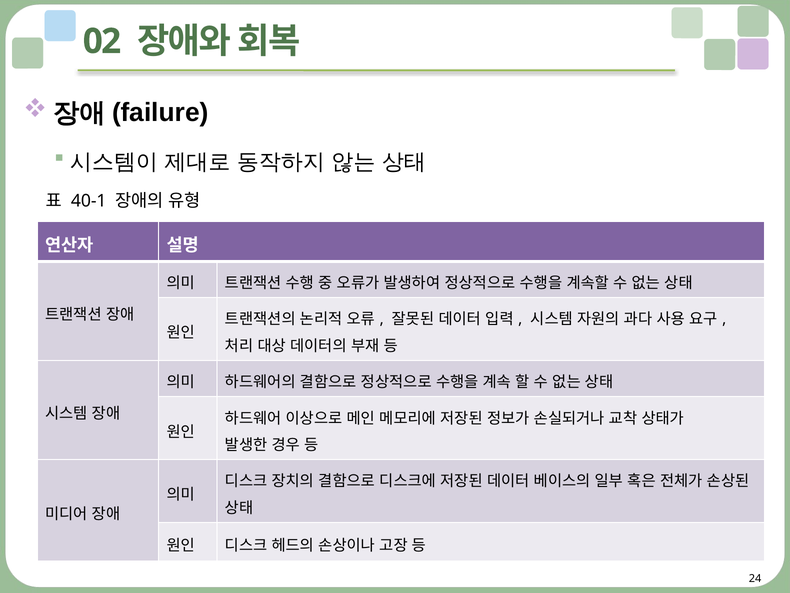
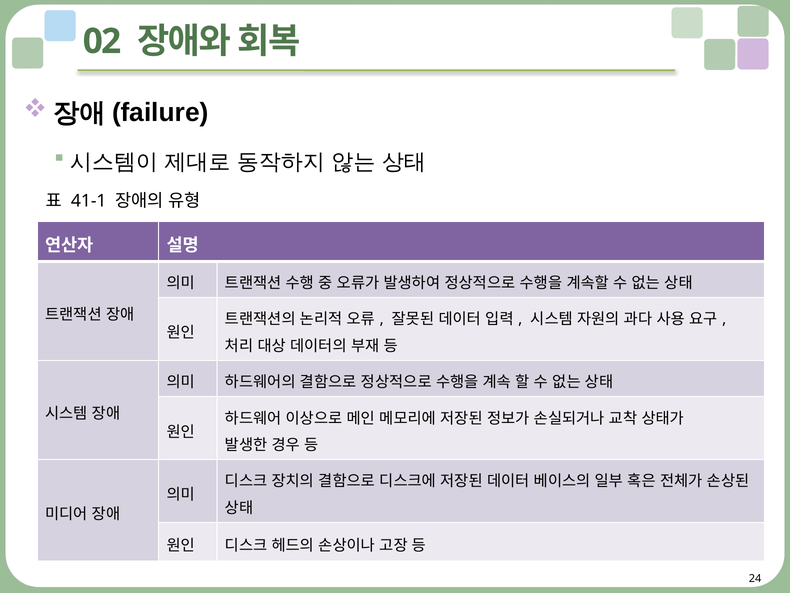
40-1: 40-1 -> 41-1
